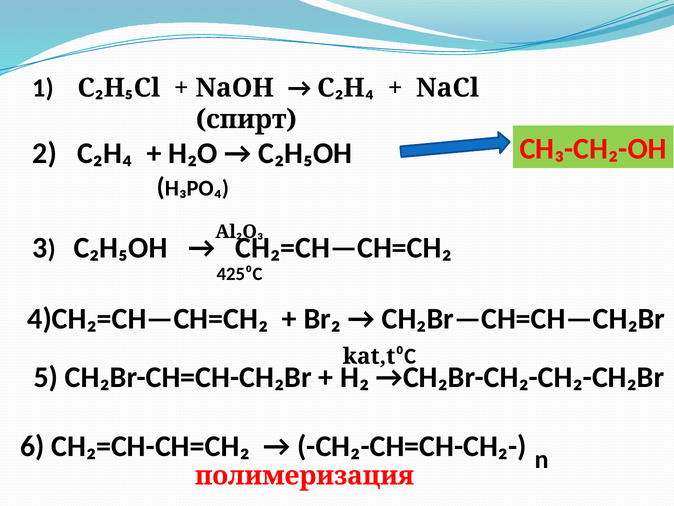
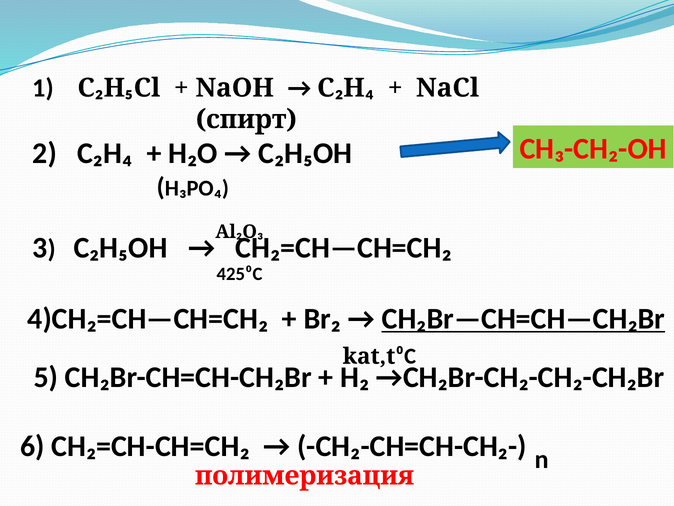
CH₂Br—CH=CH—CH₂Br underline: none -> present
